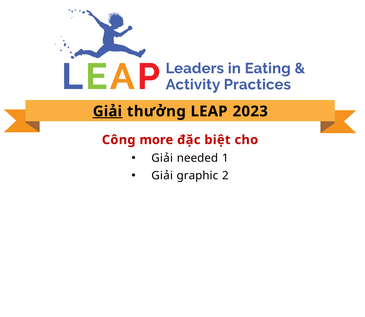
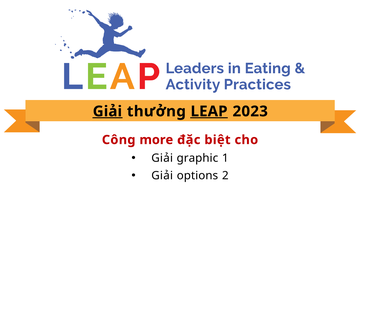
LEAP underline: none -> present
needed: needed -> graphic
graphic: graphic -> options
